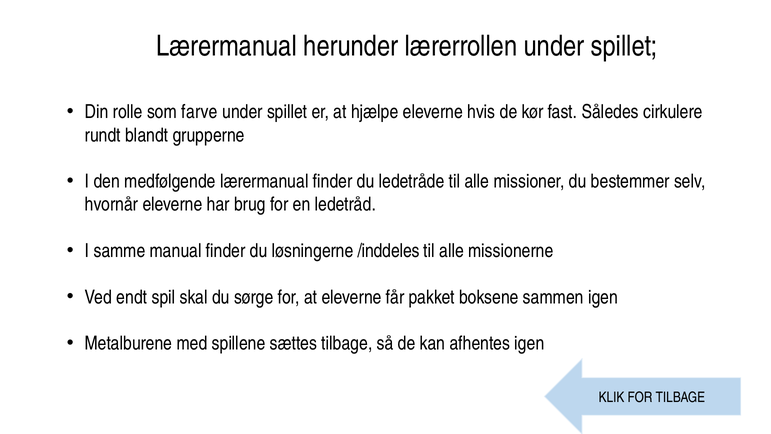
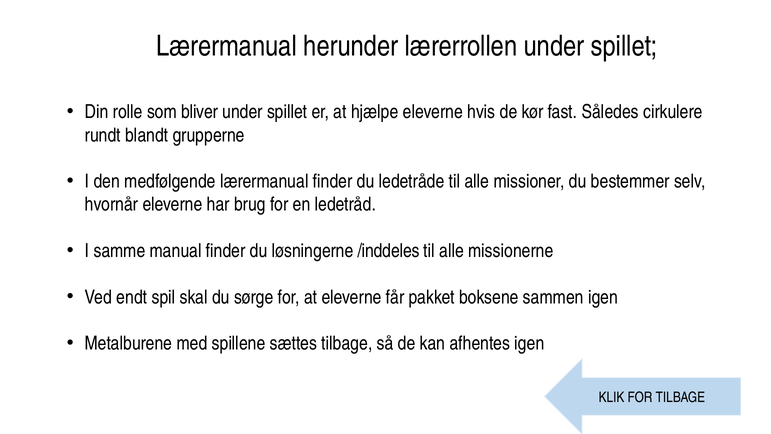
farve: farve -> bliver
